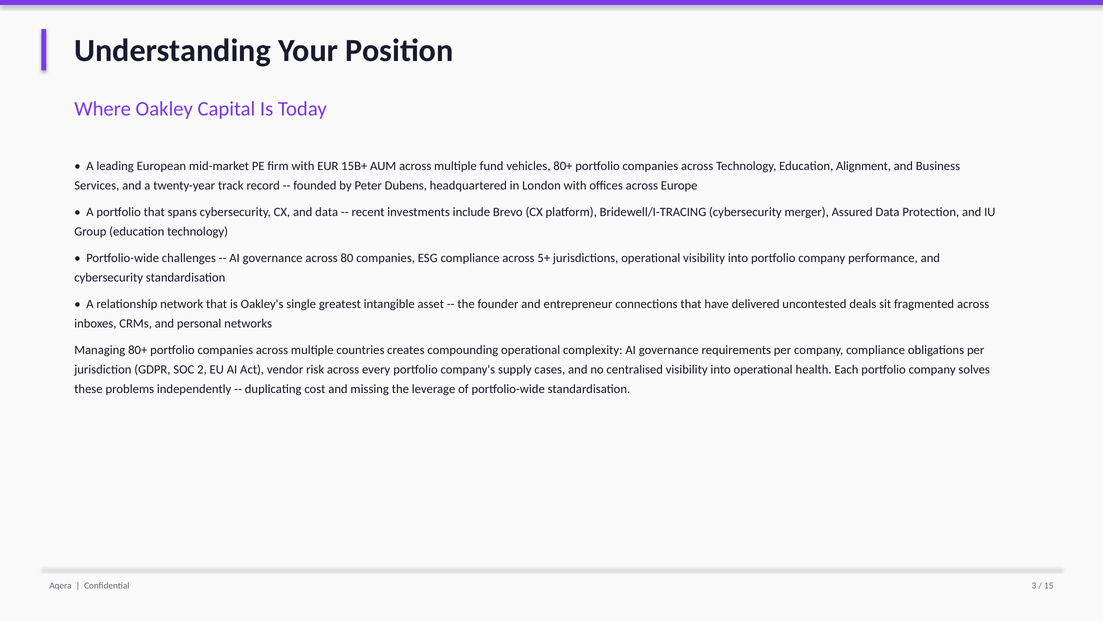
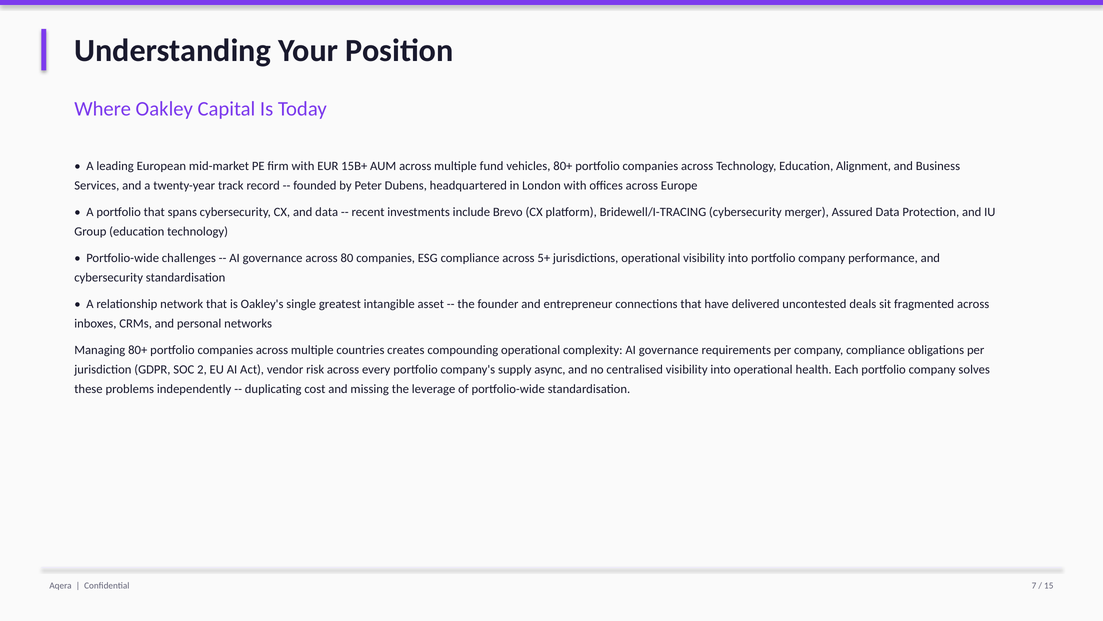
cases: cases -> async
3: 3 -> 7
